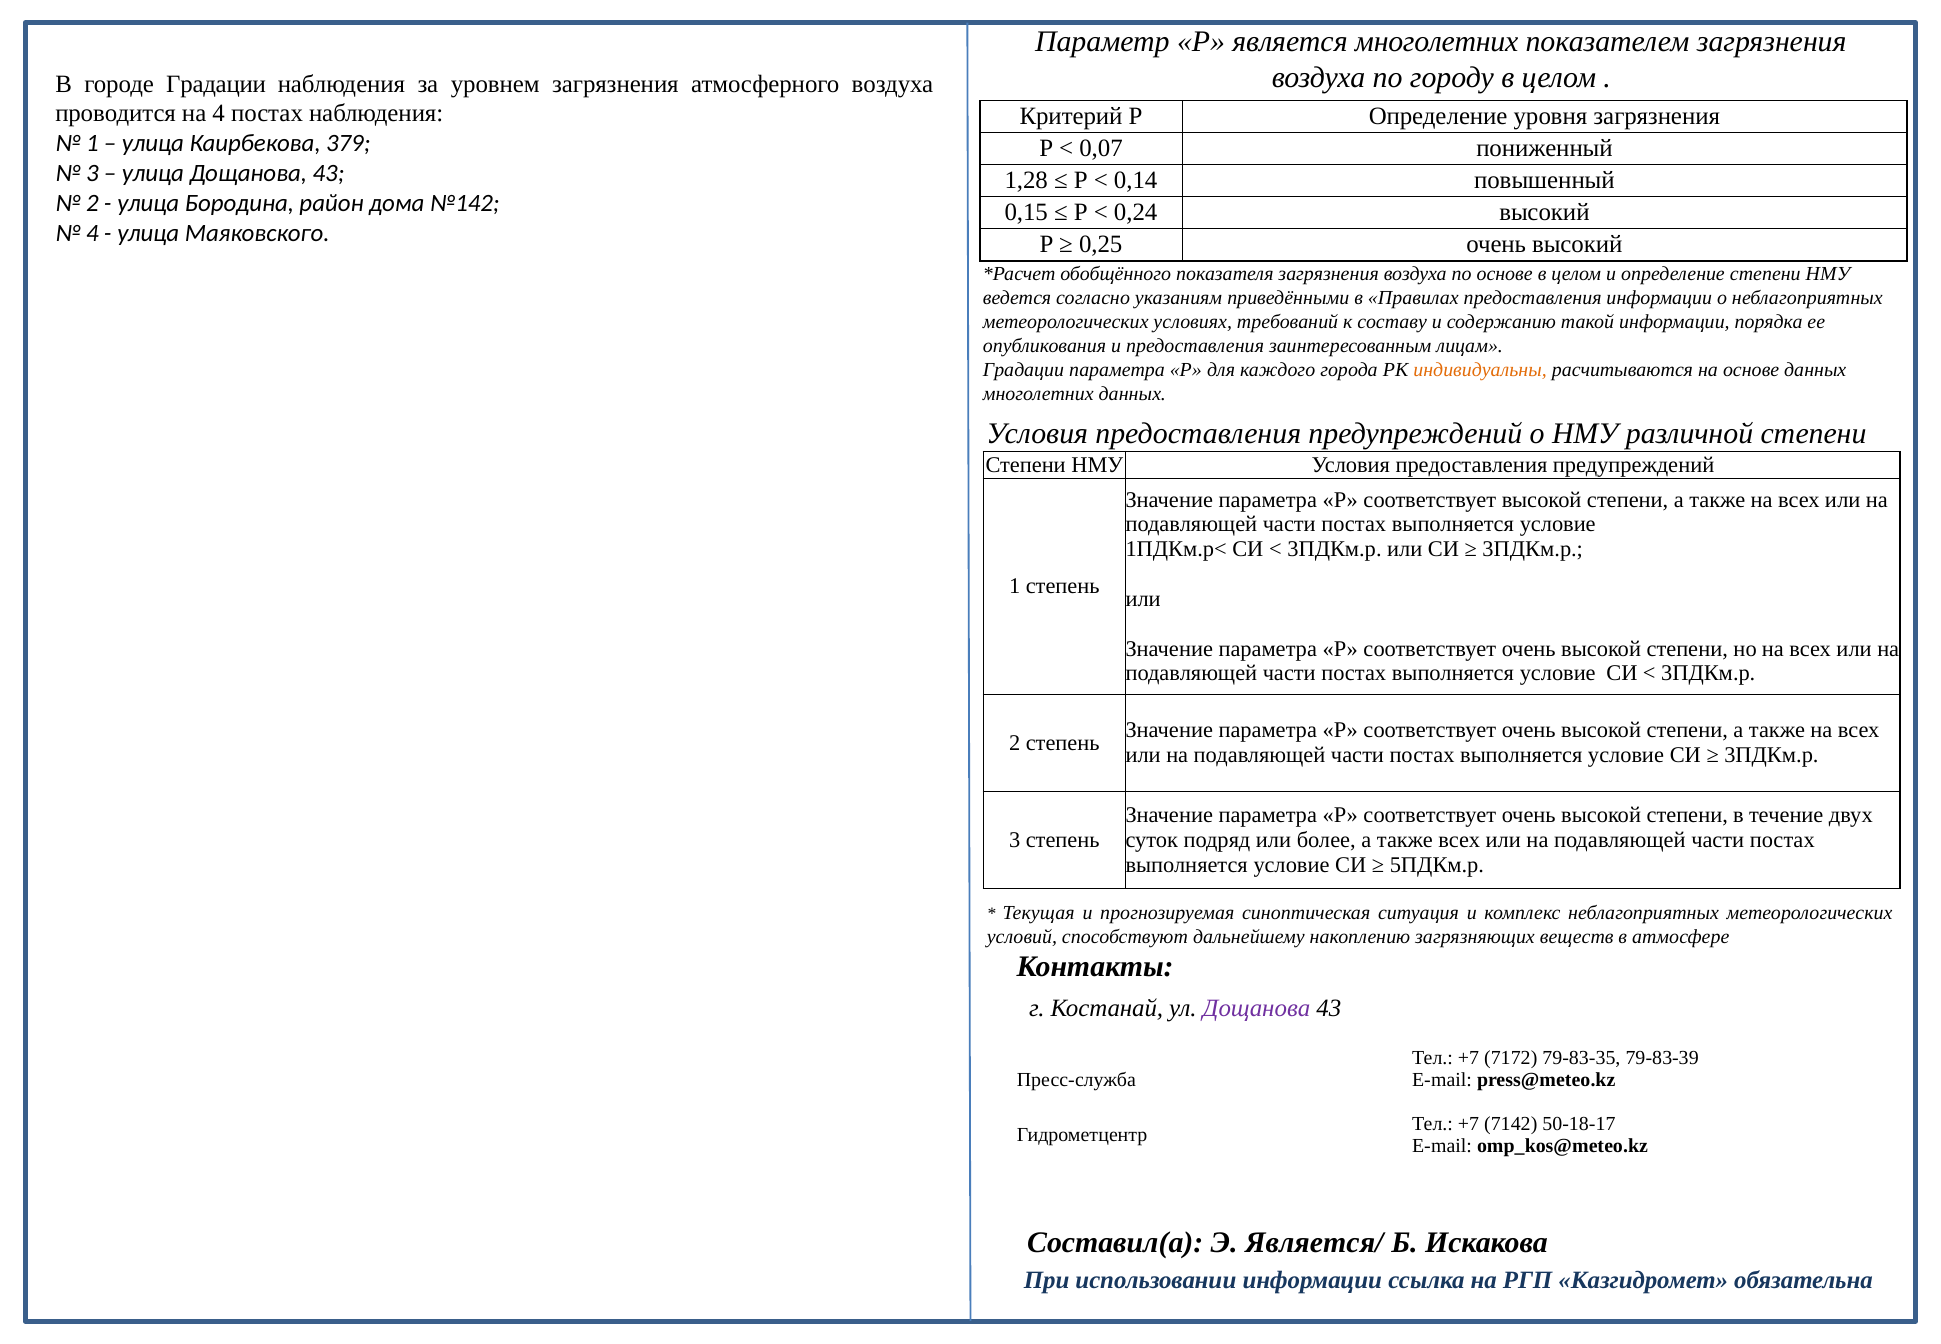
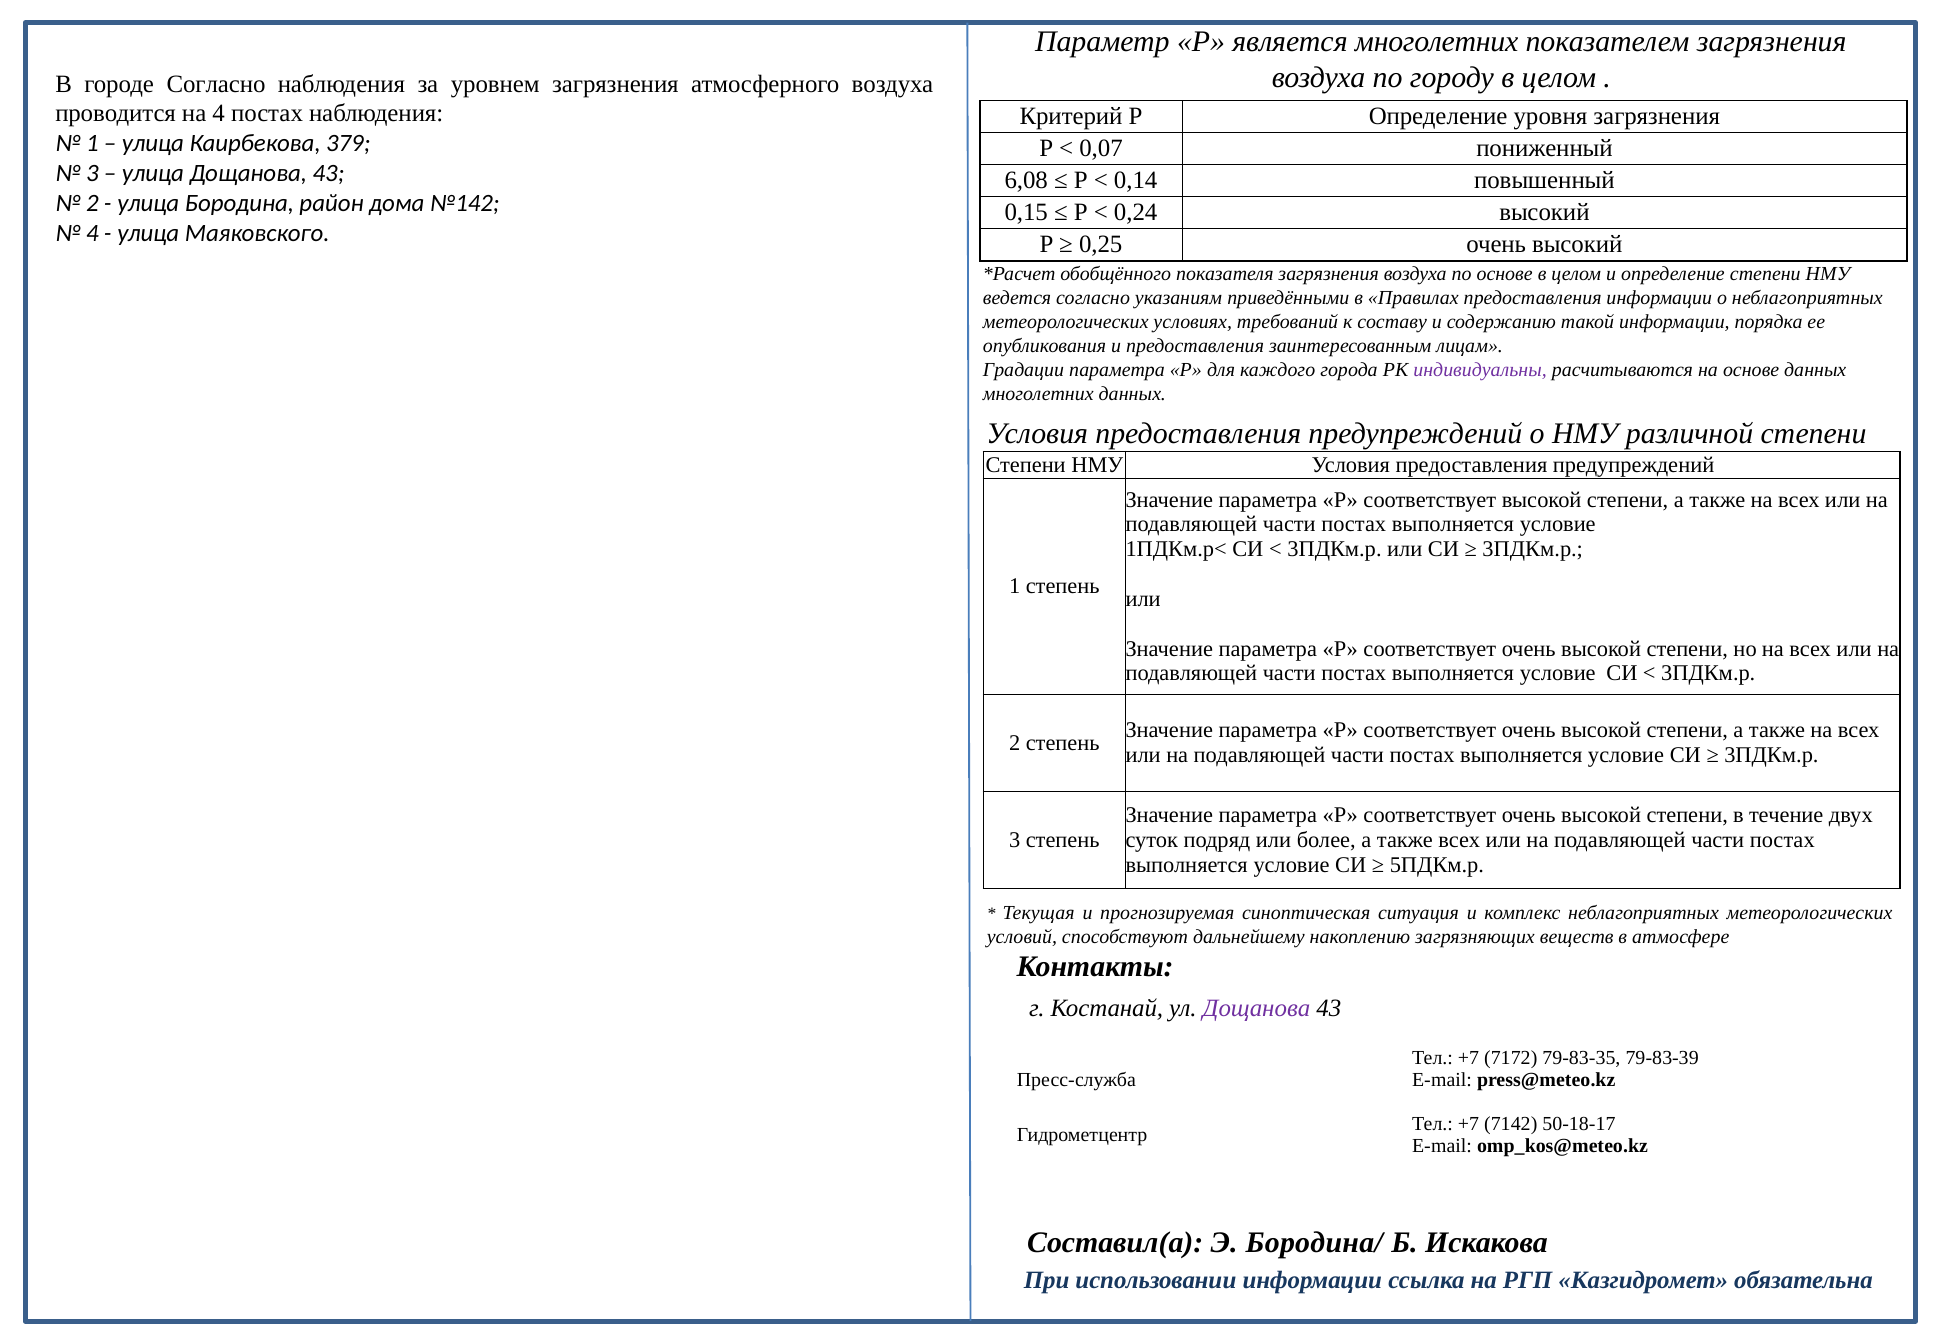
городе Градации: Градации -> Согласно
1,28: 1,28 -> 6,08
индивидуальны colour: orange -> purple
Является/: Является/ -> Бородина/
